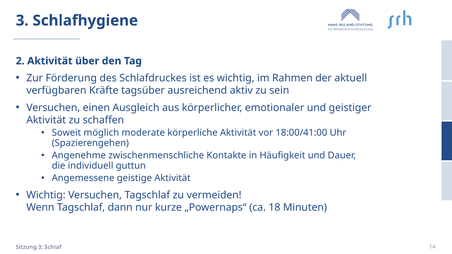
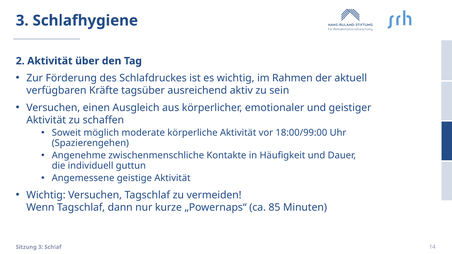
18:00/41:00: 18:00/41:00 -> 18:00/99:00
18: 18 -> 85
